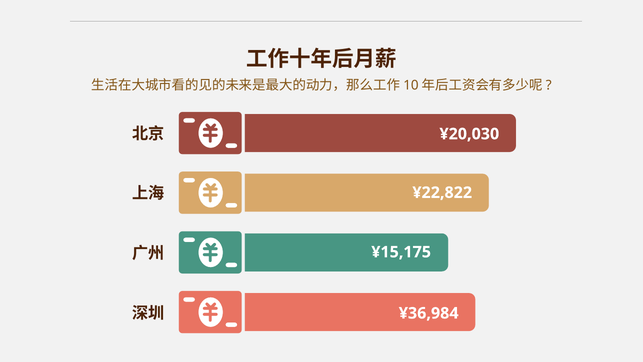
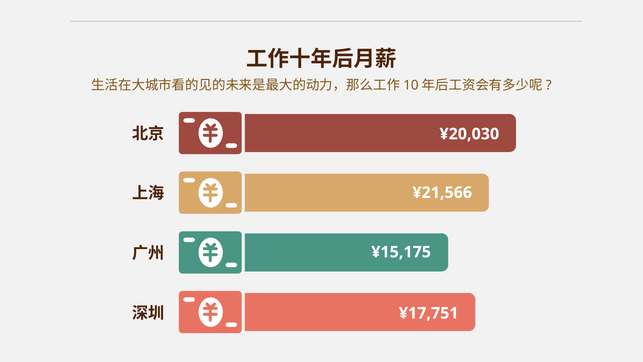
¥22,822: ¥22,822 -> ¥21,566
¥36,984: ¥36,984 -> ¥17,751
